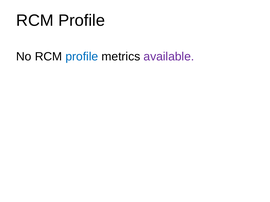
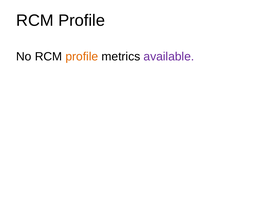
profile at (82, 57) colour: blue -> orange
